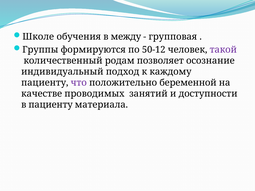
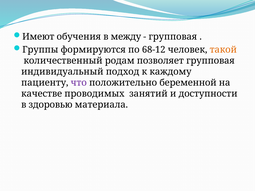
Школе: Школе -> Имеют
50-12: 50-12 -> 68-12
такой colour: purple -> orange
позволяет осознание: осознание -> групповая
в пациенту: пациенту -> здоровью
